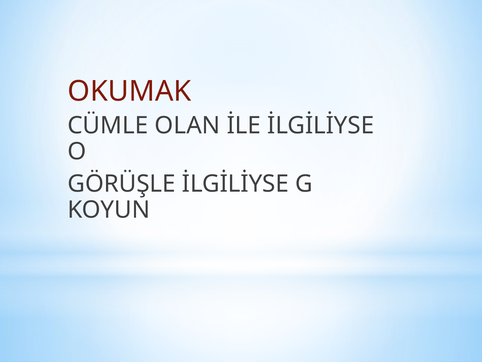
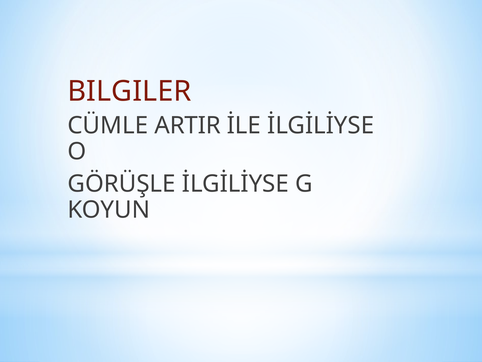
OKUMAK: OKUMAK -> BILGILER
OLAN: OLAN -> ARTIR
